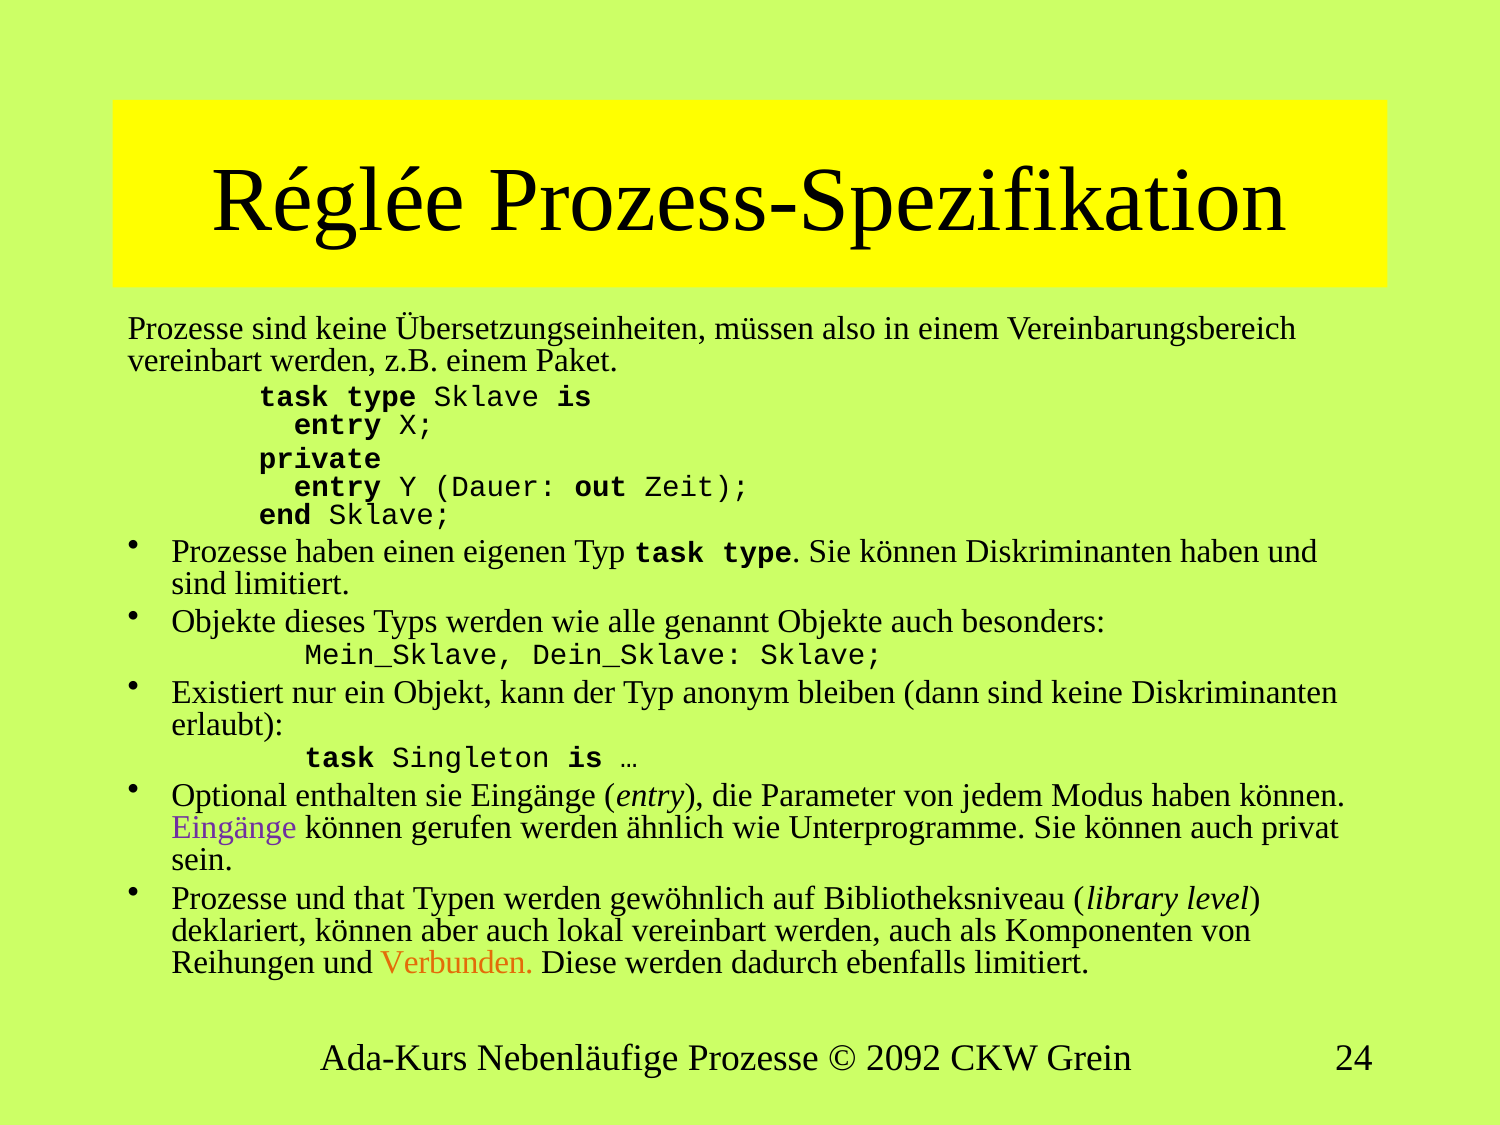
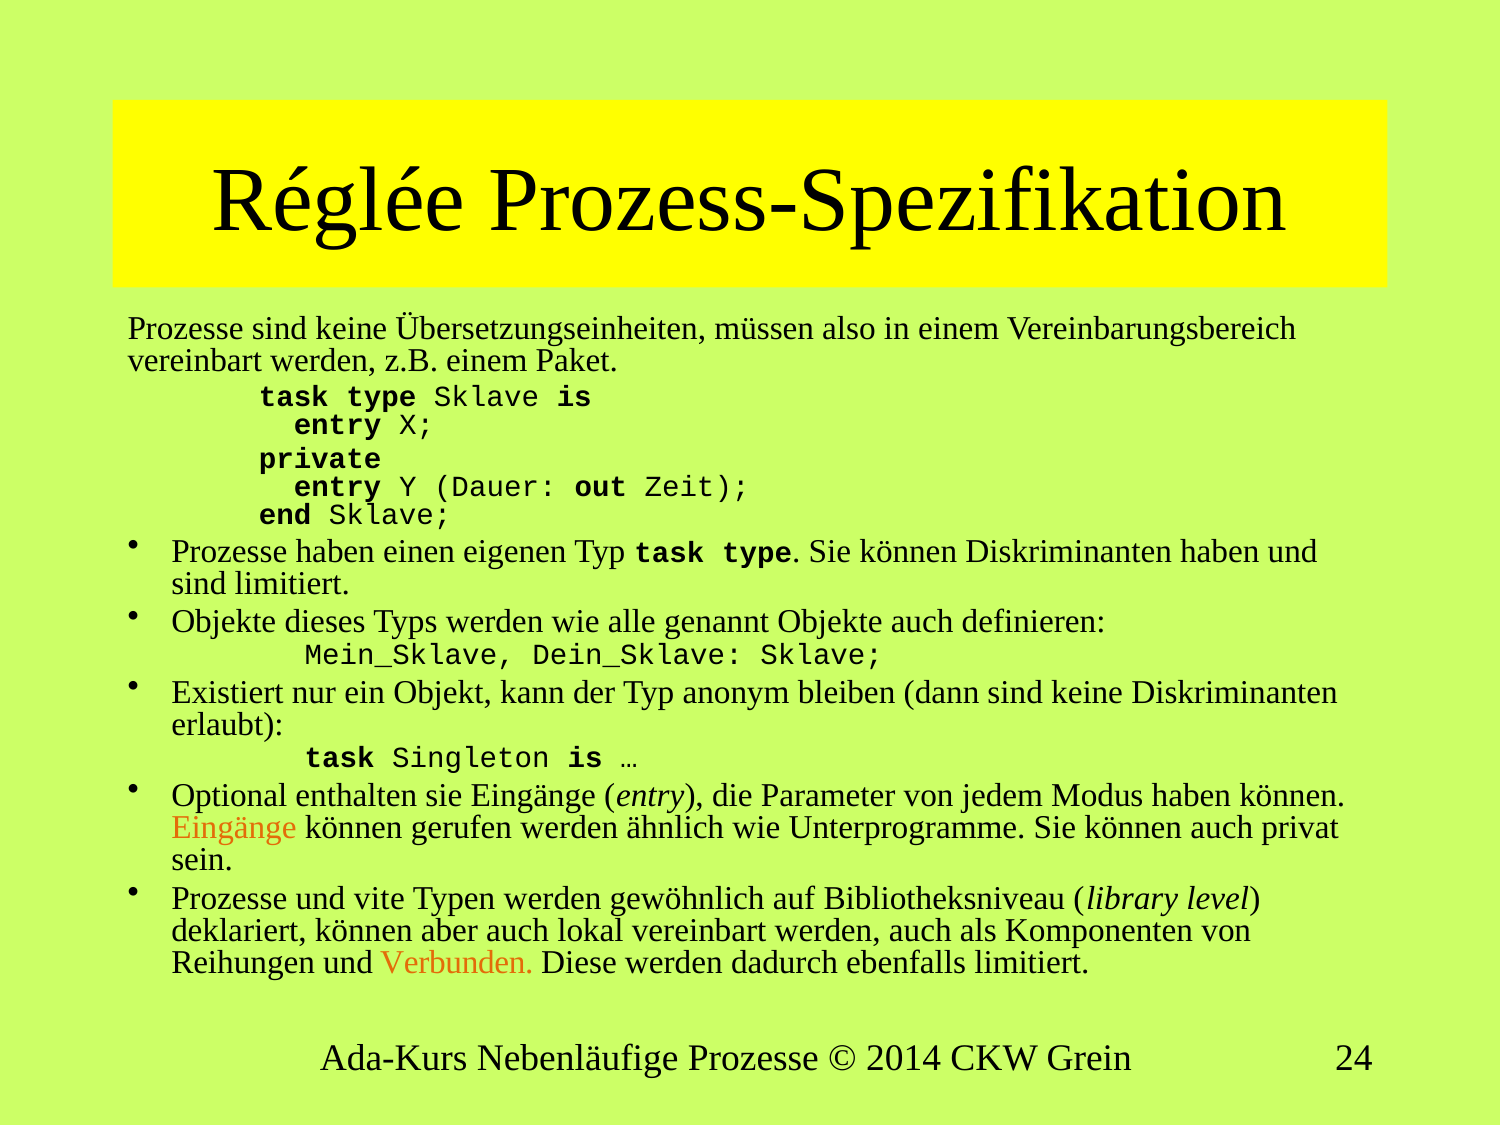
besonders: besonders -> definieren
Eingänge at (234, 827) colour: purple -> orange
that: that -> vite
2092: 2092 -> 2014
